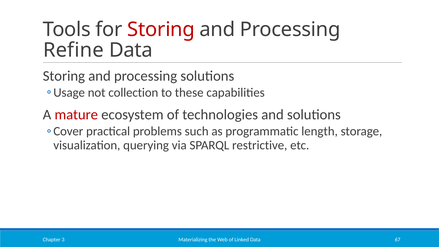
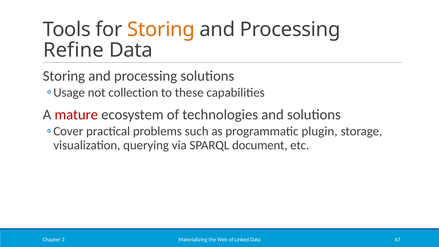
Storing at (161, 30) colour: red -> orange
length: length -> plugin
restrictive: restrictive -> document
